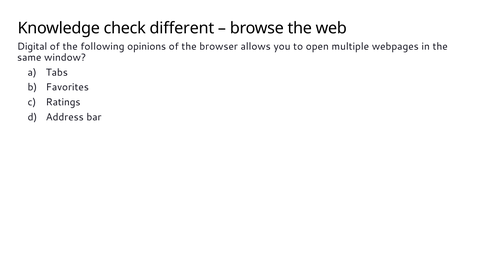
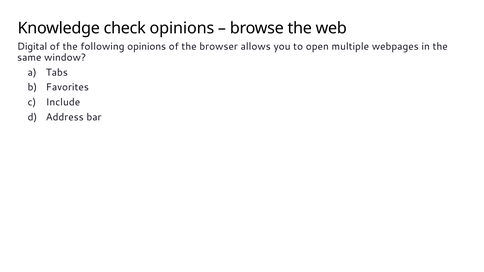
check different: different -> opinions
Ratings: Ratings -> Include
